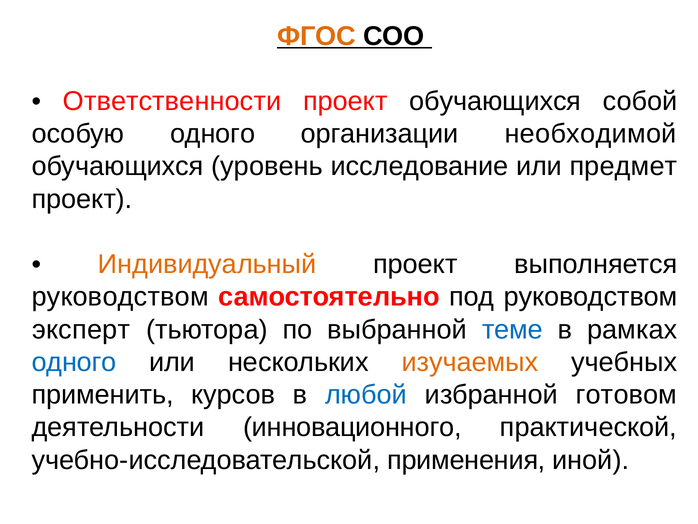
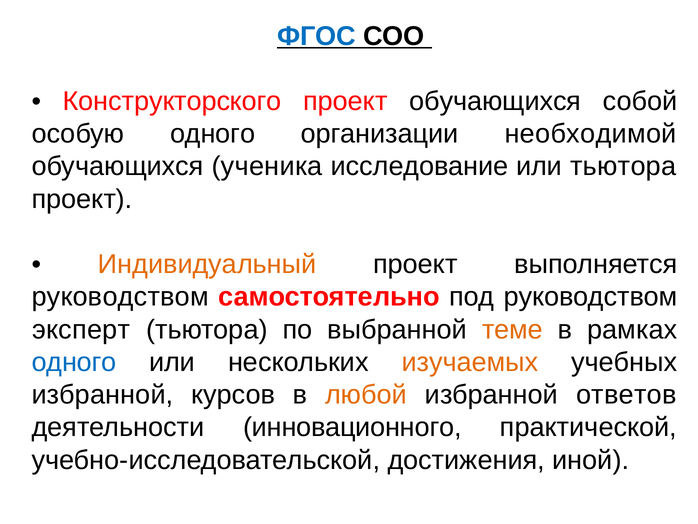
ФГОС colour: orange -> blue
Ответственности: Ответственности -> Конструкторского
уровень: уровень -> ученика
или предмет: предмет -> тьютора
теме colour: blue -> orange
применить at (103, 395): применить -> избранной
любой colour: blue -> orange
готовом: готовом -> ответов
применения: применения -> достижения
